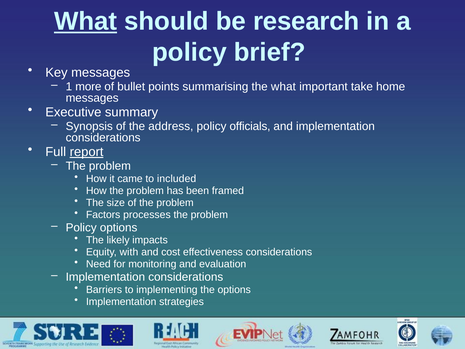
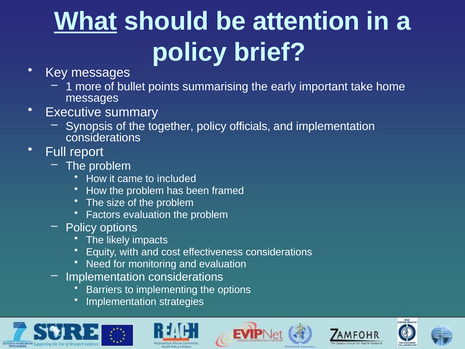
research: research -> attention
the what: what -> early
address: address -> together
report underline: present -> none
Factors processes: processes -> evaluation
